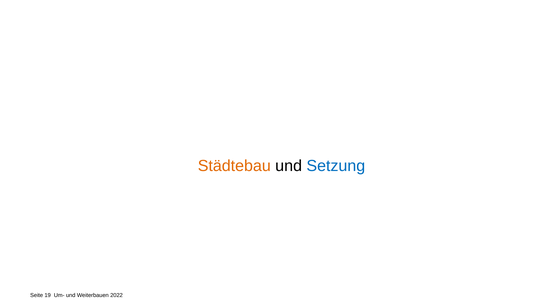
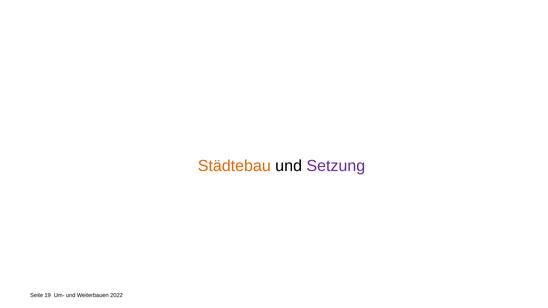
Setzung colour: blue -> purple
